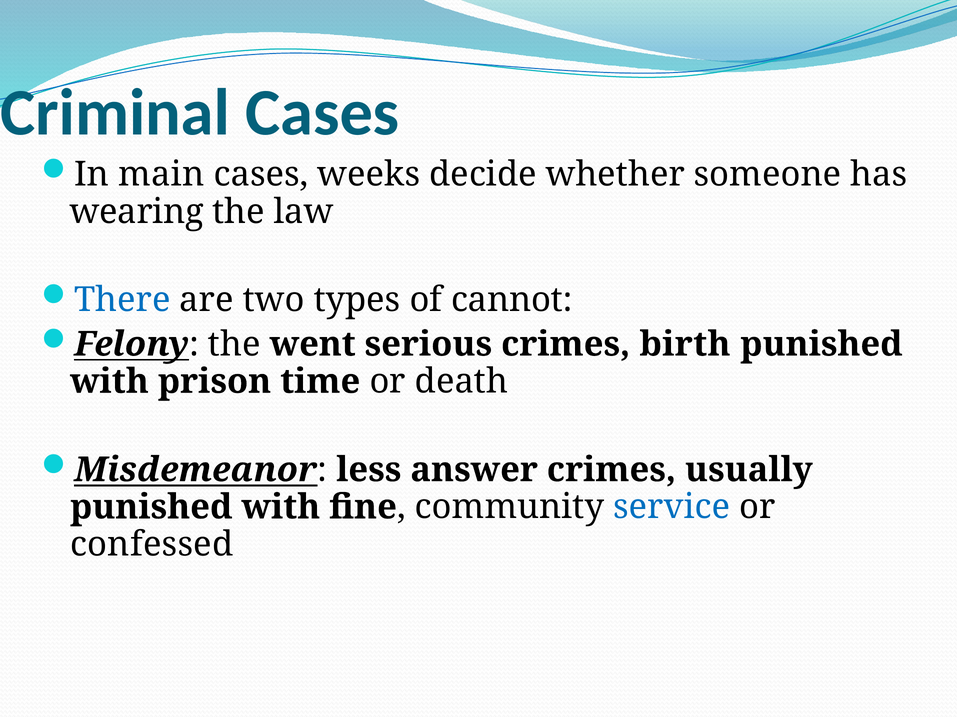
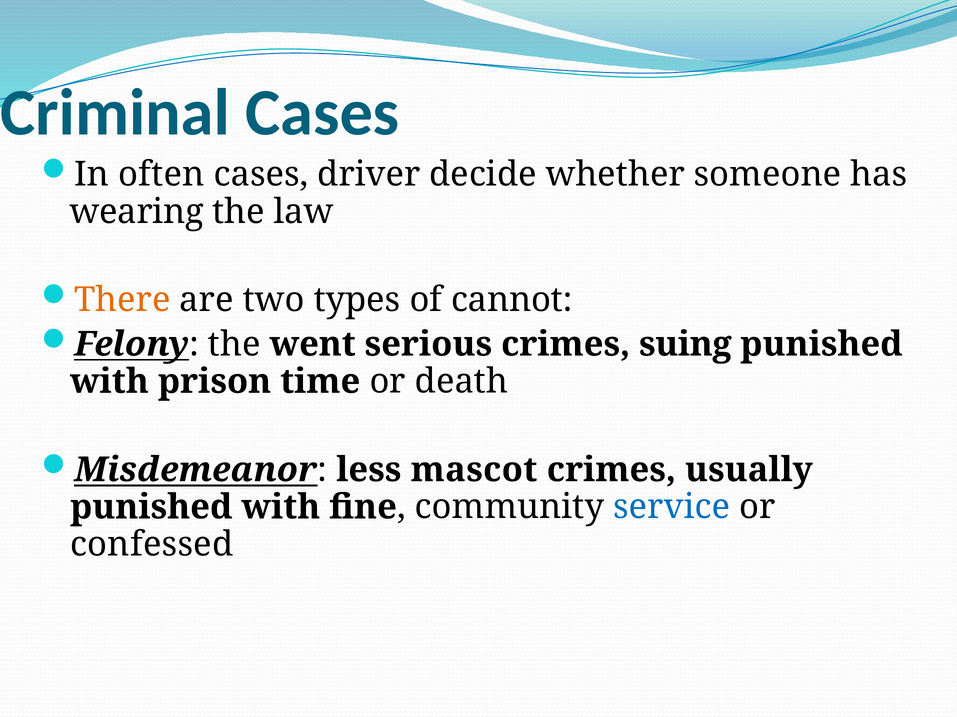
main: main -> often
weeks: weeks -> driver
There colour: blue -> orange
birth: birth -> suing
answer: answer -> mascot
